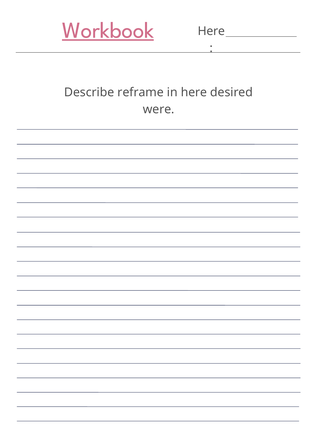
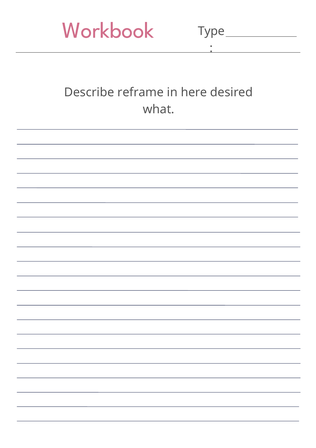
Workbook underline: present -> none
Here at (211, 31): Here -> Type
were: were -> what
